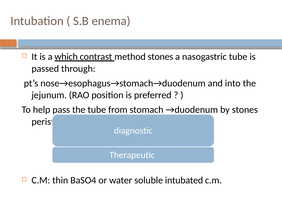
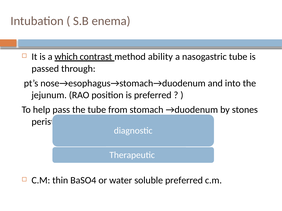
method stones: stones -> ability
soluble intubated: intubated -> preferred
